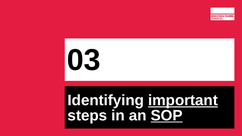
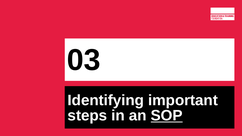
important underline: present -> none
